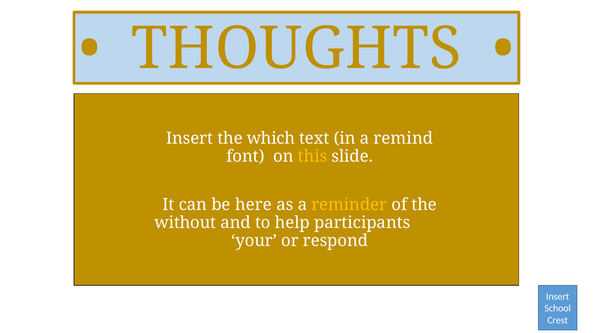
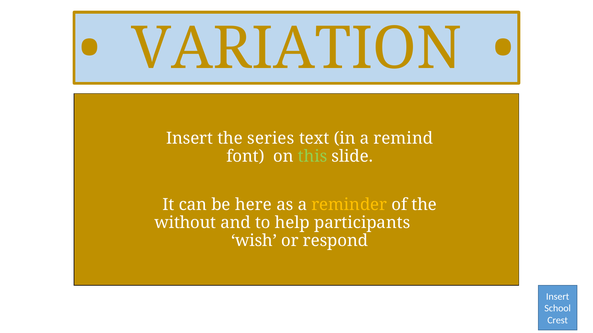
THOUGHTS: THOUGHTS -> VARIATION
which: which -> series
this colour: yellow -> light green
your: your -> wish
